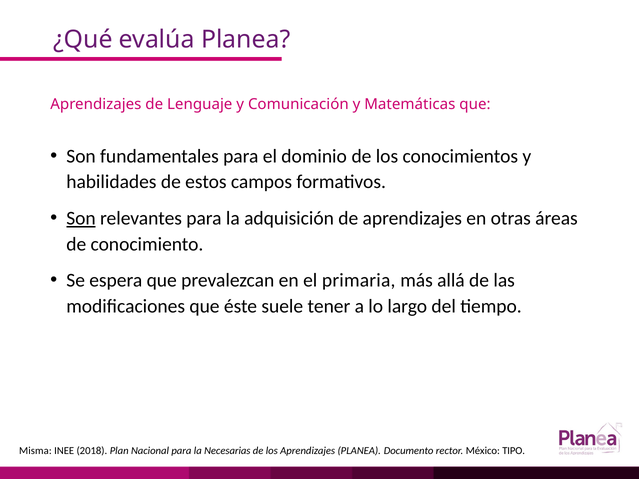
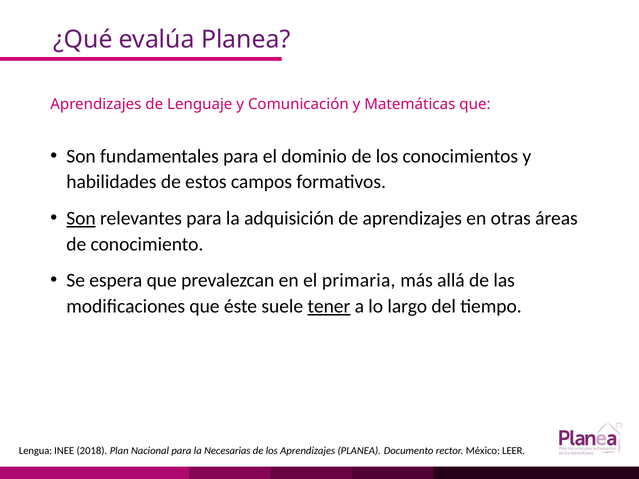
tener underline: none -> present
Misma: Misma -> Lengua
TIPO: TIPO -> LEER
